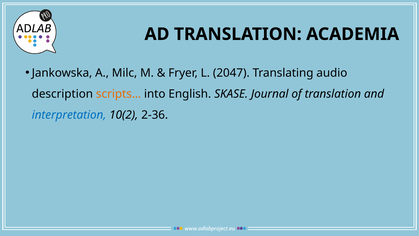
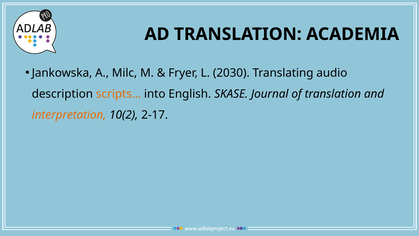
2047: 2047 -> 2030
interpretation colour: blue -> orange
2-36: 2-36 -> 2-17
